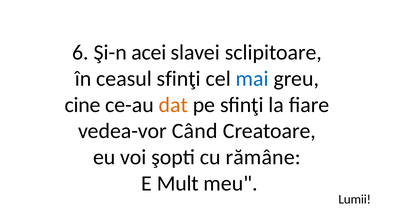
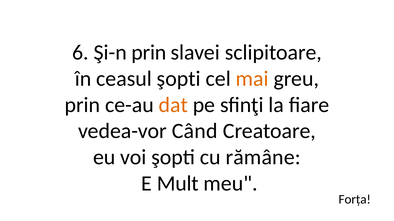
Şi-n acei: acei -> prin
ceasul sfinţi: sfinţi -> şopti
mai colour: blue -> orange
cine at (82, 105): cine -> prin
Lumii: Lumii -> Forța
